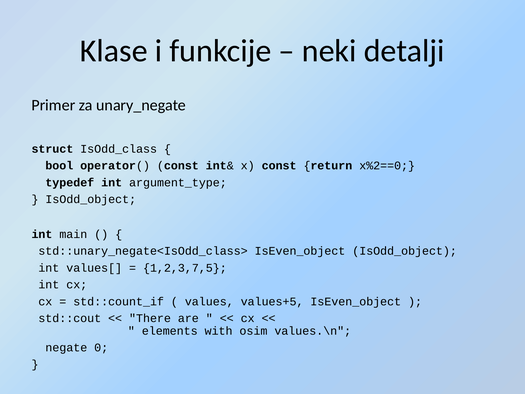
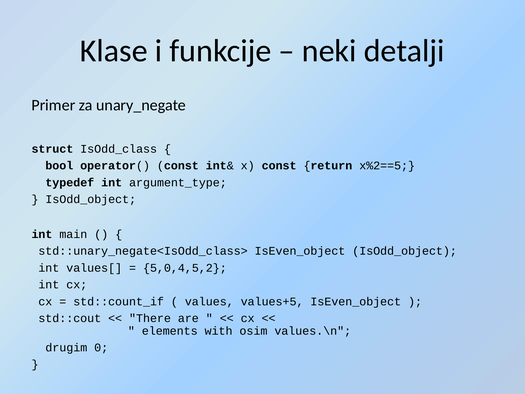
x%2==0: x%2==0 -> x%2==5
1,2,3,7,5: 1,2,3,7,5 -> 5,0,4,5,2
negate: negate -> drugim
